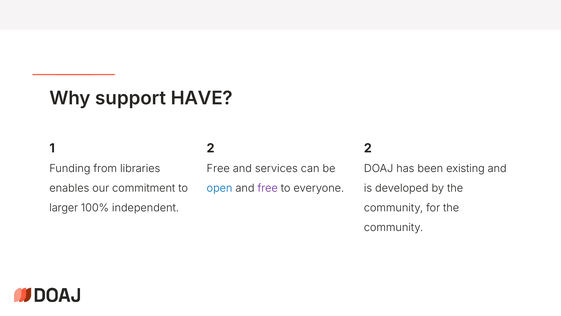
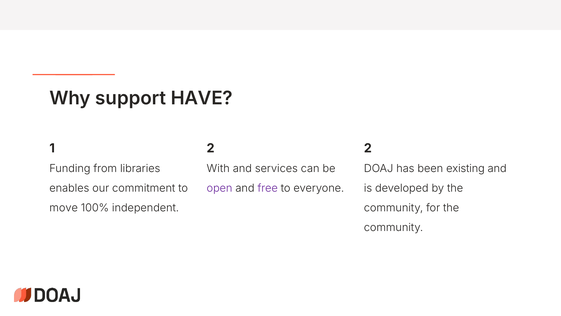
Free at (218, 168): Free -> With
open colour: blue -> purple
larger: larger -> move
